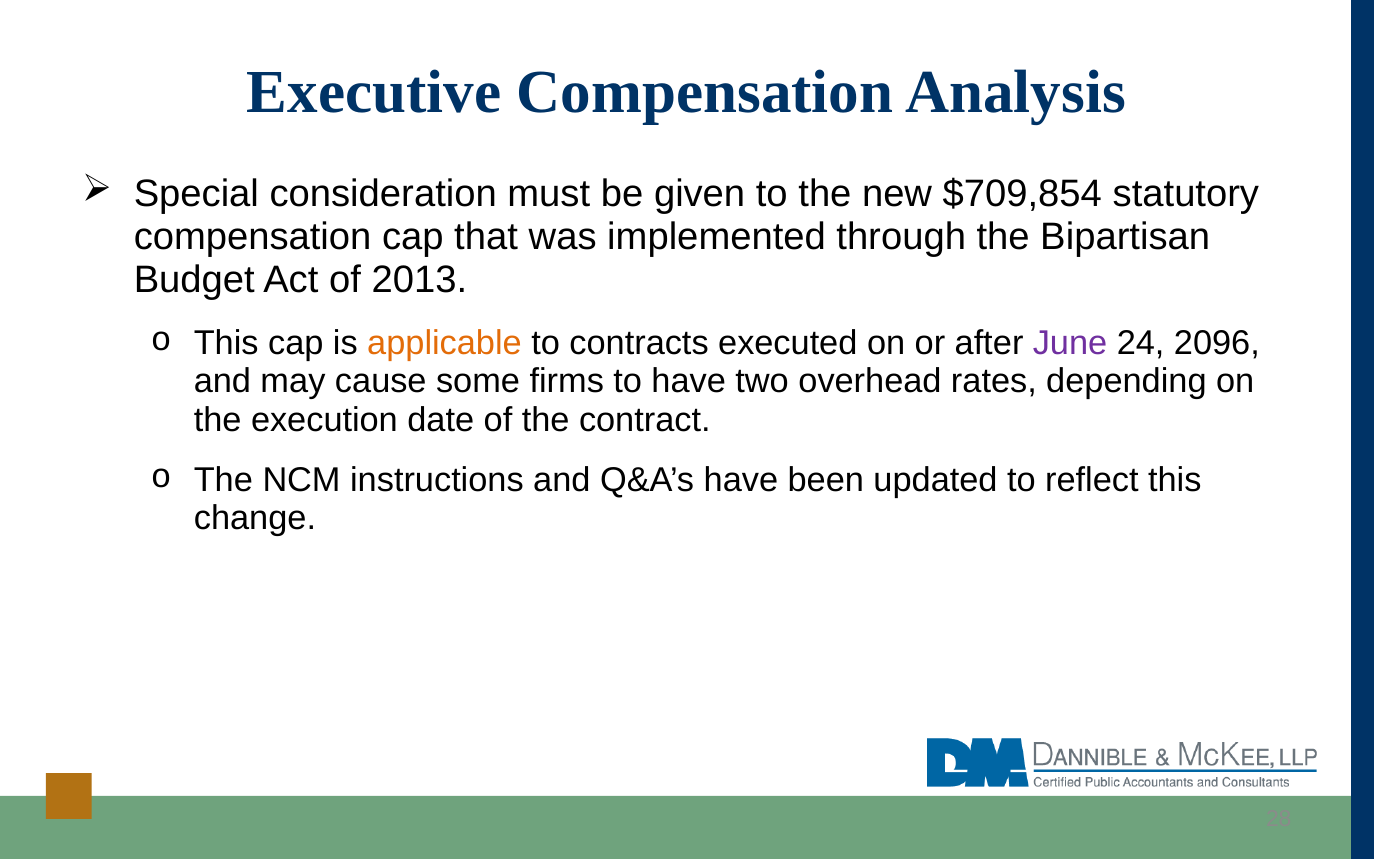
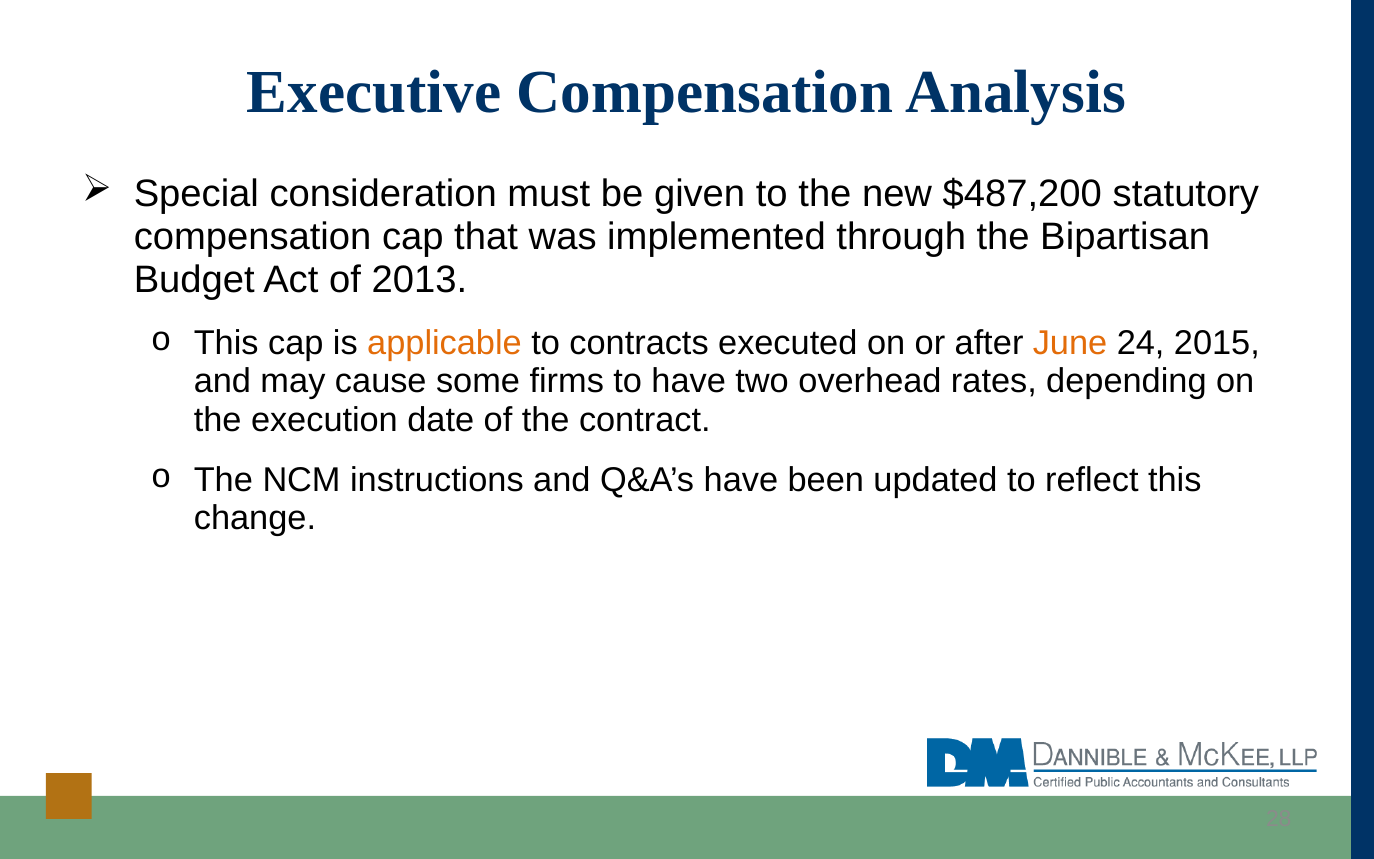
$709,854: $709,854 -> $487,200
June colour: purple -> orange
2096: 2096 -> 2015
